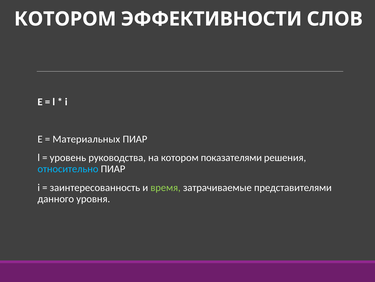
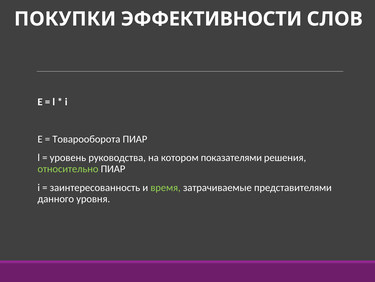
КОТОРОМ at (65, 19): КОТОРОМ -> ПОКУПКИ
Материальных: Материальных -> Товарооборота
относительно colour: light blue -> light green
